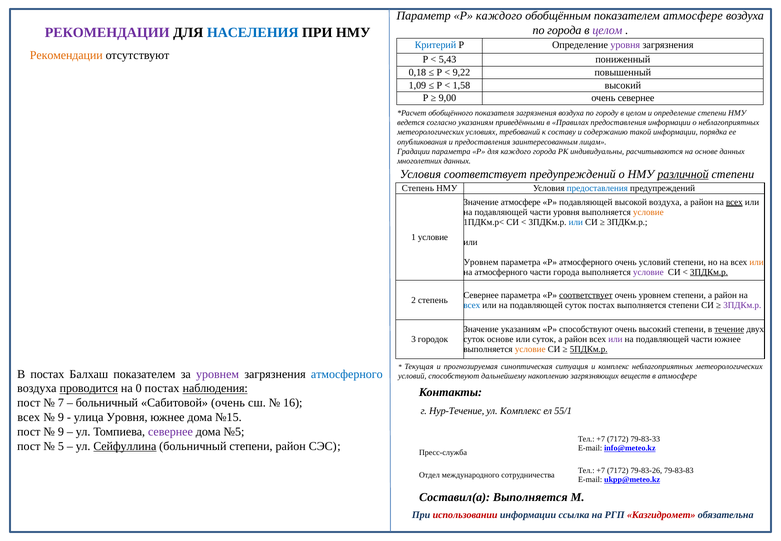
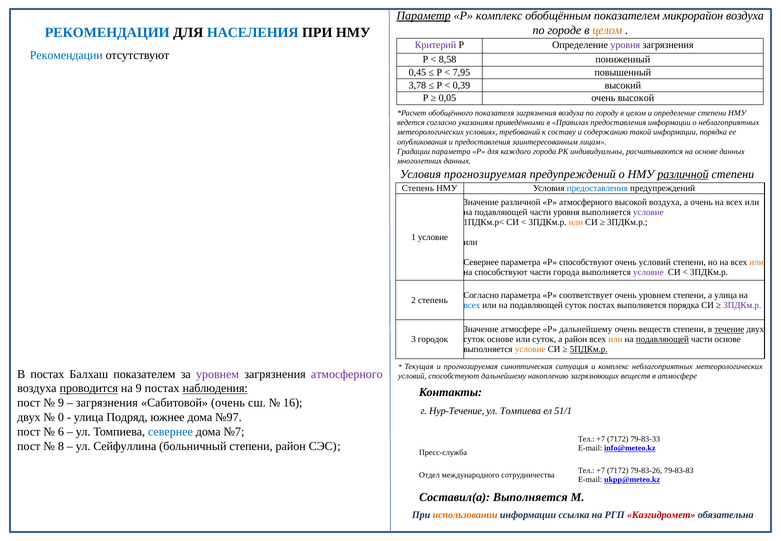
Параметр underline: none -> present
Р каждого: каждого -> комплекс
показателем атмосфере: атмосфере -> микрорайон
по города: города -> городе
целом at (607, 30) colour: purple -> orange
РЕКОМЕНДАЦИИ at (107, 32) colour: purple -> blue
Критерий colour: blue -> purple
Рекомендации at (66, 55) colour: orange -> blue
5,43: 5,43 -> 8,58
0,18: 0,18 -> 0,45
9,22: 9,22 -> 7,95
1,09: 1,09 -> 3,78
1,58: 1,58 -> 0,39
9,00: 9,00 -> 0,05
очень севернее: севернее -> высокой
Условия соответствует: соответствует -> прогнозируемая
Значение атмосфере: атмосфере -> различной
Р подавляющей: подавляющей -> атмосферного
район at (702, 202): район -> очень
всех at (734, 202) underline: present -> none
условие at (648, 212) colour: orange -> purple
или at (576, 222) colour: blue -> orange
Уровнем at (481, 262): Уровнем -> Севернее
Р атмосферного: атмосферного -> способствуют
на атмосферного: атмосферного -> способствуют
3ПДКм.р at (709, 272) underline: present -> none
Севернее at (481, 295): Севернее -> Согласно
соответствует at (586, 295) underline: present -> none
степени а район: район -> улица
выполняется степени: степени -> порядка
Значение указаниям: указаниям -> атмосфере
Р способствуют: способствуют -> дальнейшему
очень высокий: высокий -> веществ
или at (615, 339) colour: purple -> orange
подавляющей at (662, 339) underline: none -> present
части южнее: южнее -> основе
атмосферного at (347, 374) colour: blue -> purple
на 0: 0 -> 9
7 at (61, 403): 7 -> 9
больничный at (107, 403): больничный -> загрязнения
Комплекс at (521, 411): Комплекс -> Томпиева
55/1: 55/1 -> 51/1
всех at (29, 417): всех -> двух
9 at (61, 417): 9 -> 0
улица Уровня: Уровня -> Подряд
№15: №15 -> №97
9 at (61, 432): 9 -> 6
севернее at (170, 432) colour: purple -> blue
№5: №5 -> №7
5: 5 -> 8
Сейфуллина underline: present -> none
использовании colour: red -> orange
